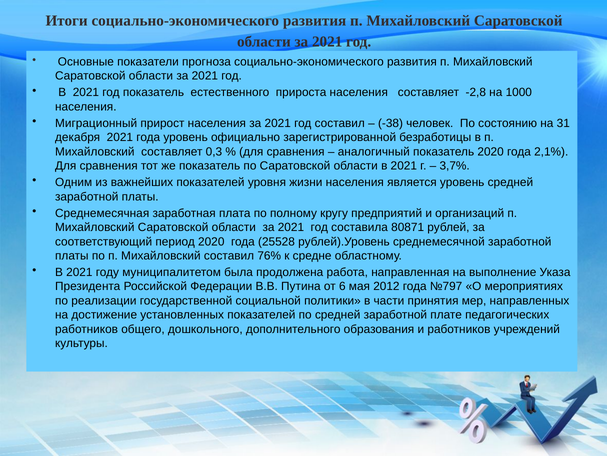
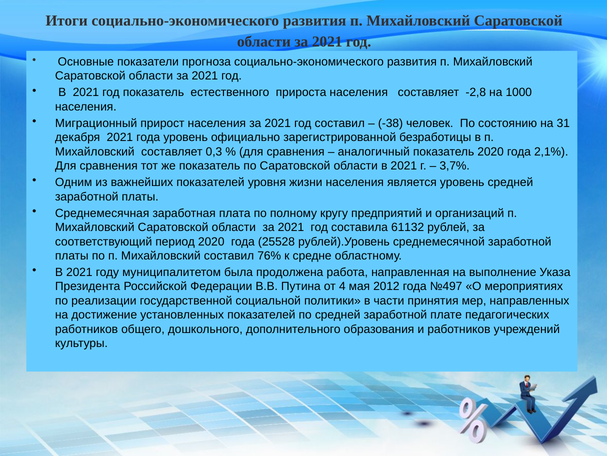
80871: 80871 -> 61132
6: 6 -> 4
№797: №797 -> №497
